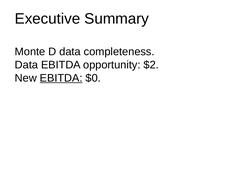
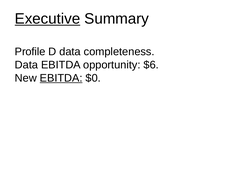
Executive underline: none -> present
Monte: Monte -> Profile
$2: $2 -> $6
